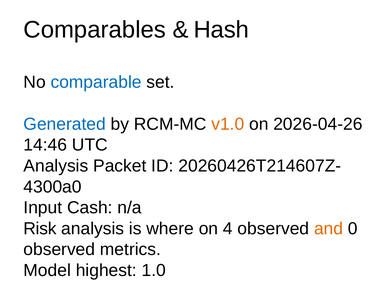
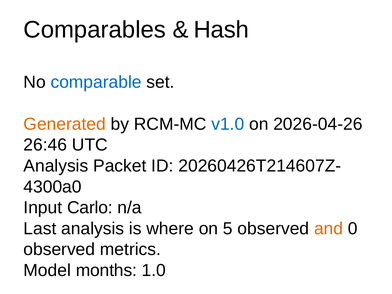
Generated colour: blue -> orange
v1.0 colour: orange -> blue
14:46: 14:46 -> 26:46
Cash: Cash -> Carlo
Risk: Risk -> Last
4: 4 -> 5
highest: highest -> months
